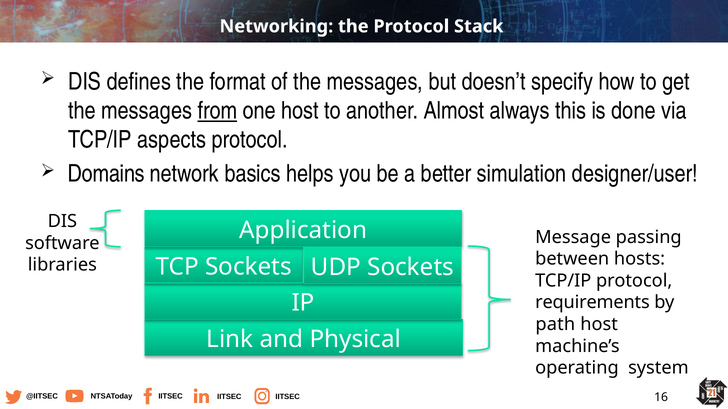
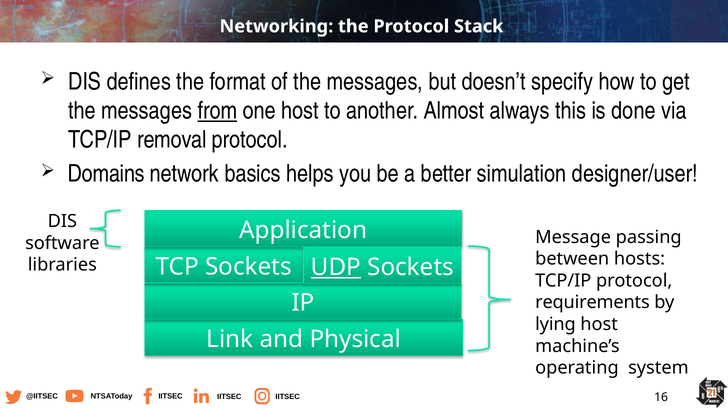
aspects: aspects -> removal
UDP underline: none -> present
path: path -> lying
